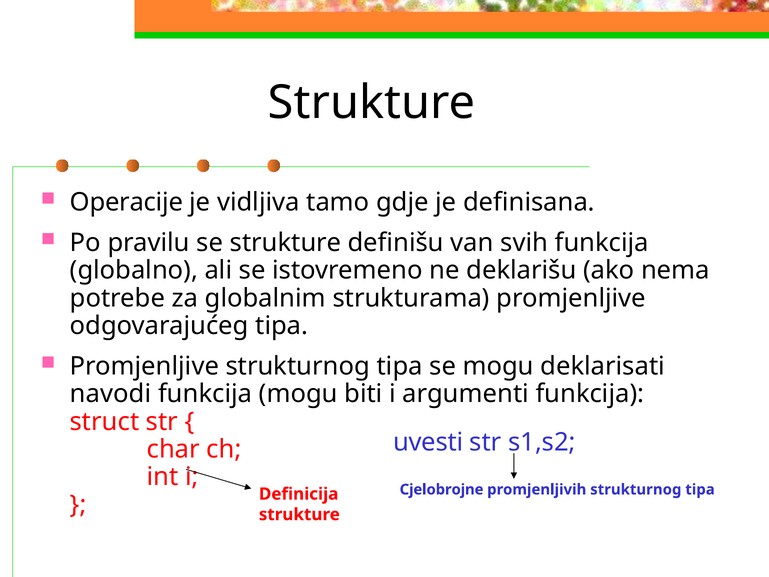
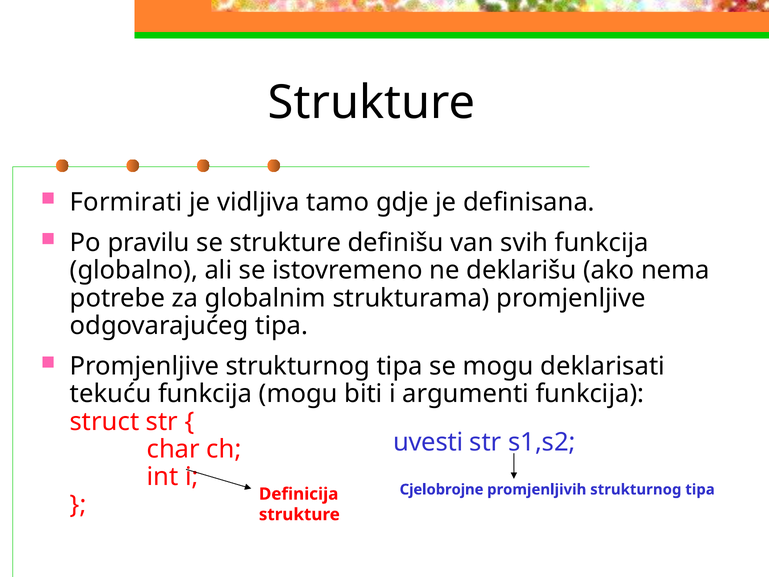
Operacije: Operacije -> Formirati
navodi: navodi -> tekuću
